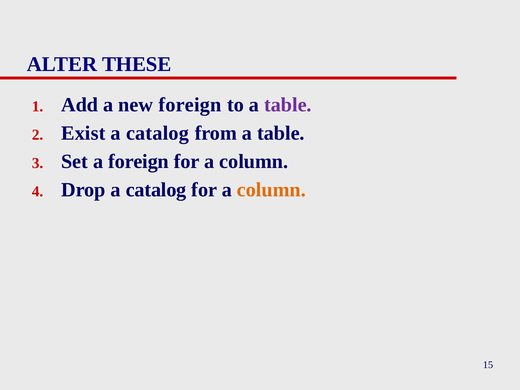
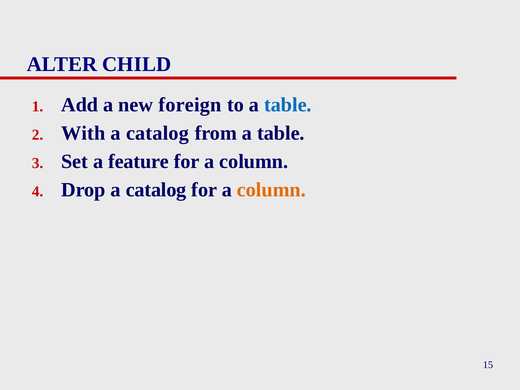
THESE: THESE -> CHILD
table at (288, 105) colour: purple -> blue
Exist: Exist -> With
a foreign: foreign -> feature
